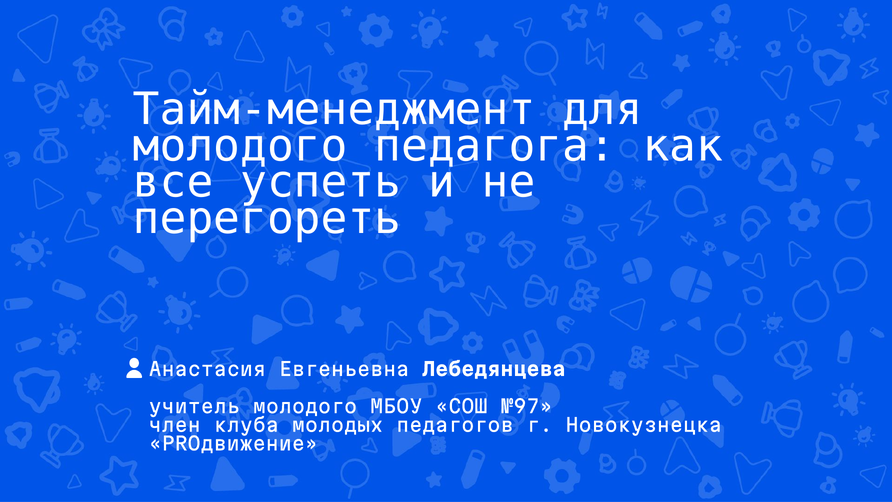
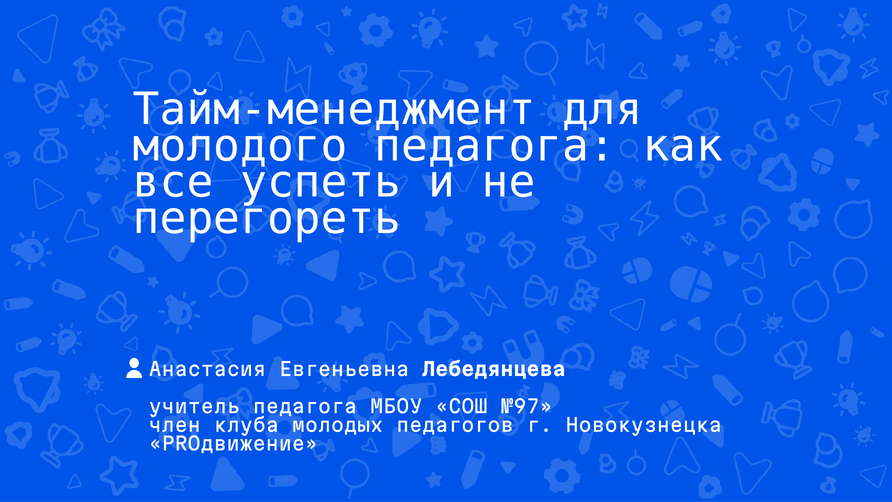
учитель молодого: молодого -> педагога
